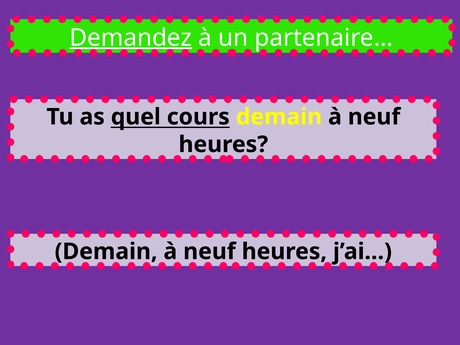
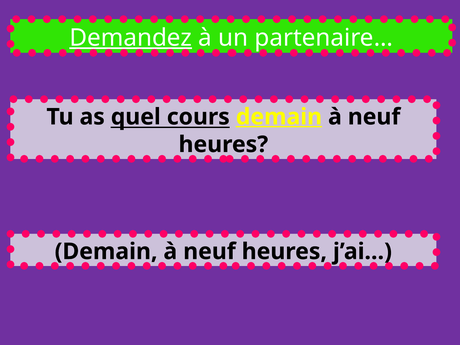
demain at (279, 117) underline: none -> present
